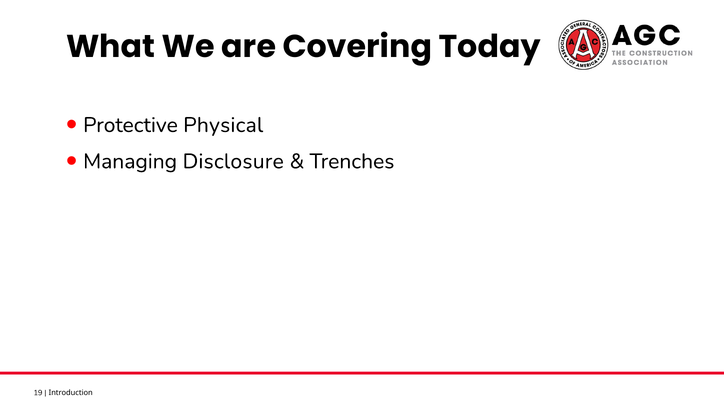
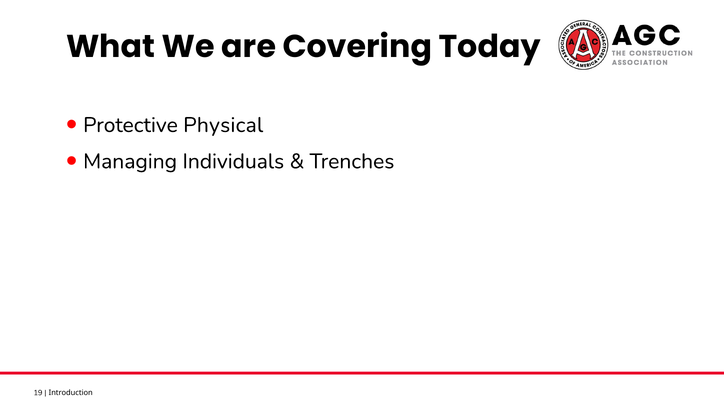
Disclosure: Disclosure -> Individuals
